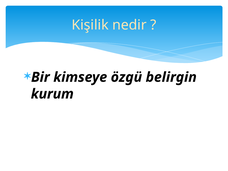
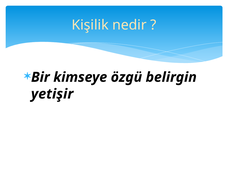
kurum: kurum -> yetişir
